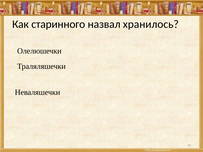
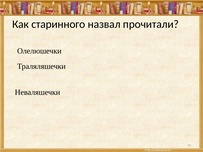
хранилось: хранилось -> прочитали
